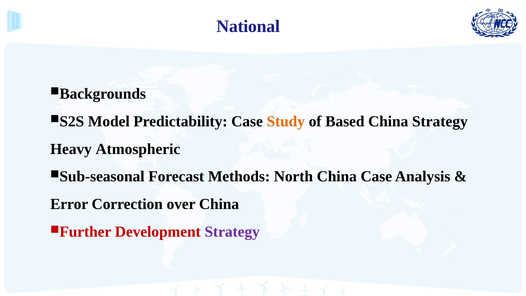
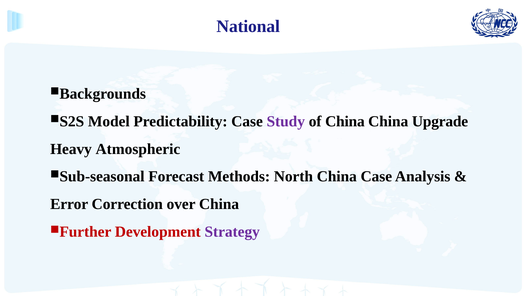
Study colour: orange -> purple
of Based: Based -> China
China Strategy: Strategy -> Upgrade
